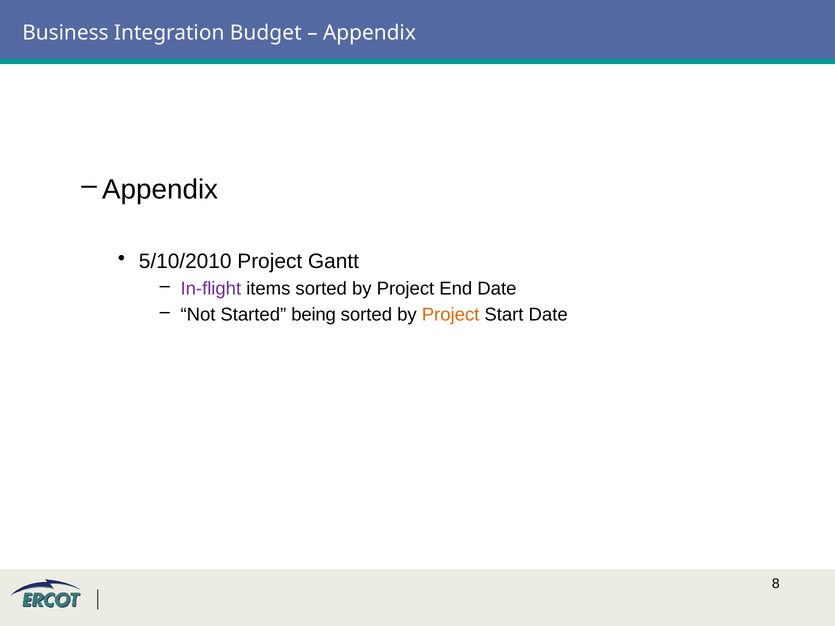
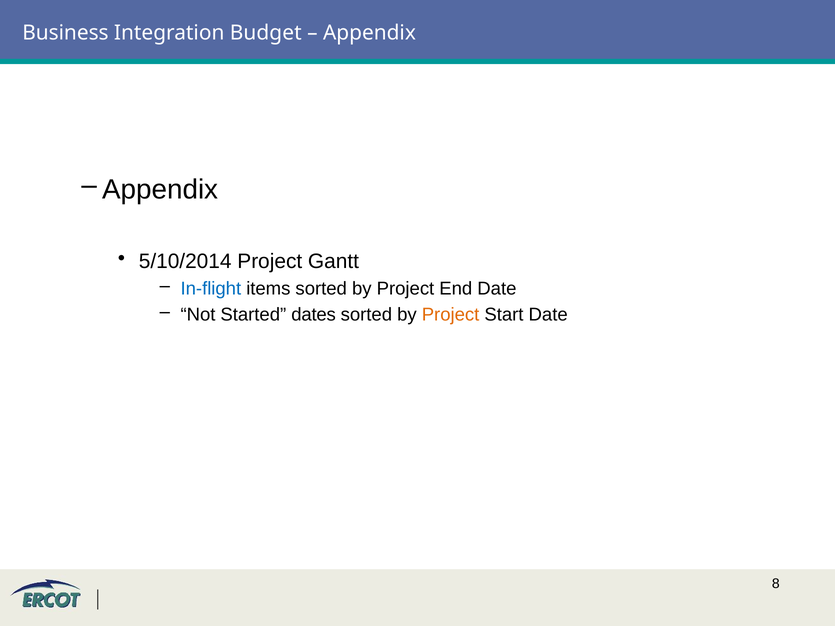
5/10/2010: 5/10/2010 -> 5/10/2014
In-flight colour: purple -> blue
being: being -> dates
